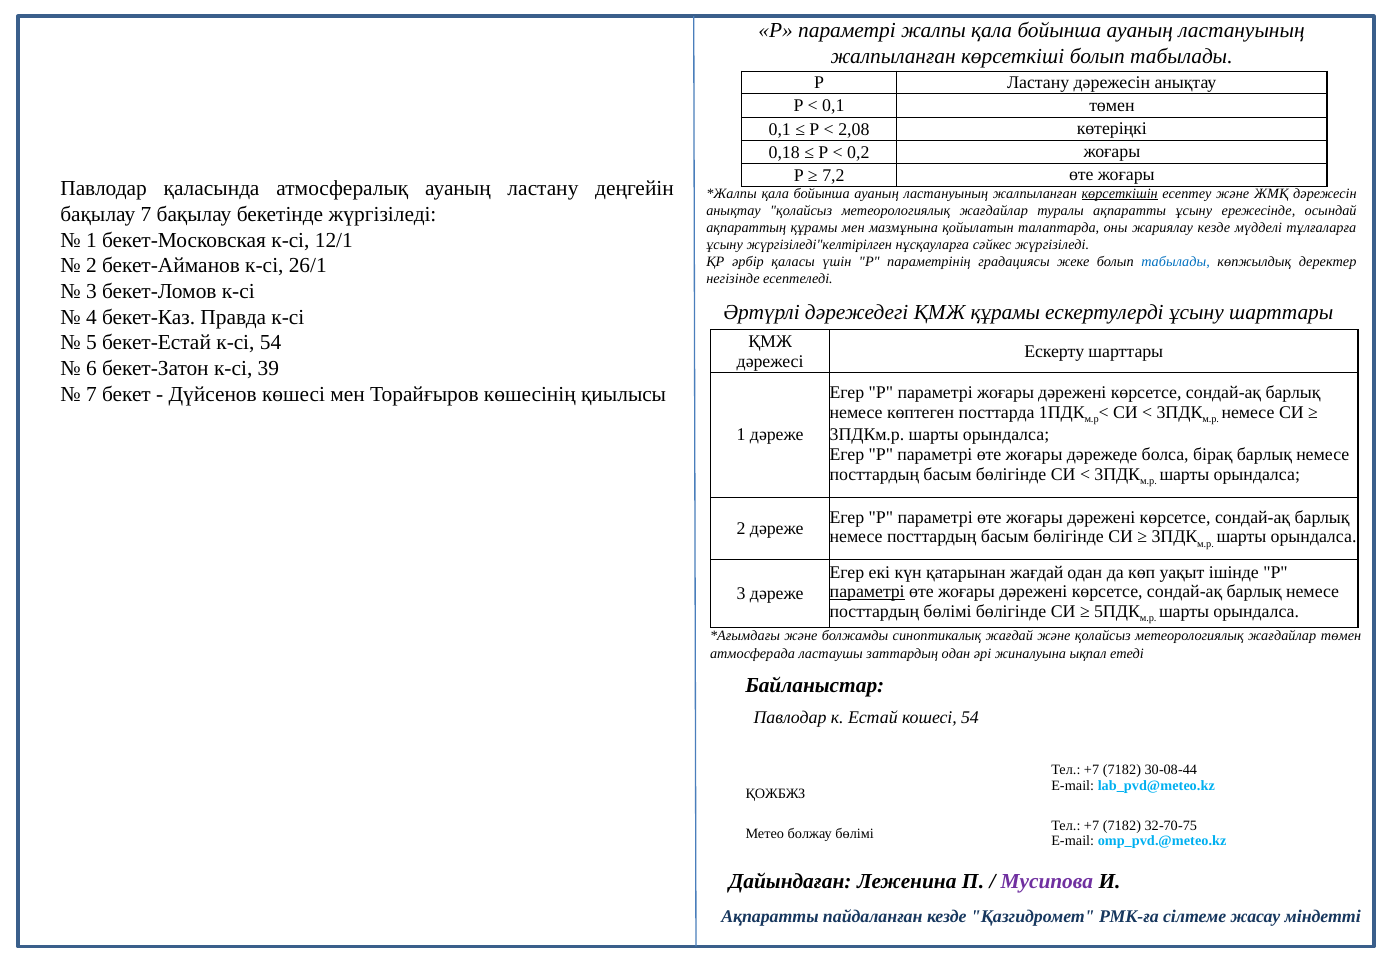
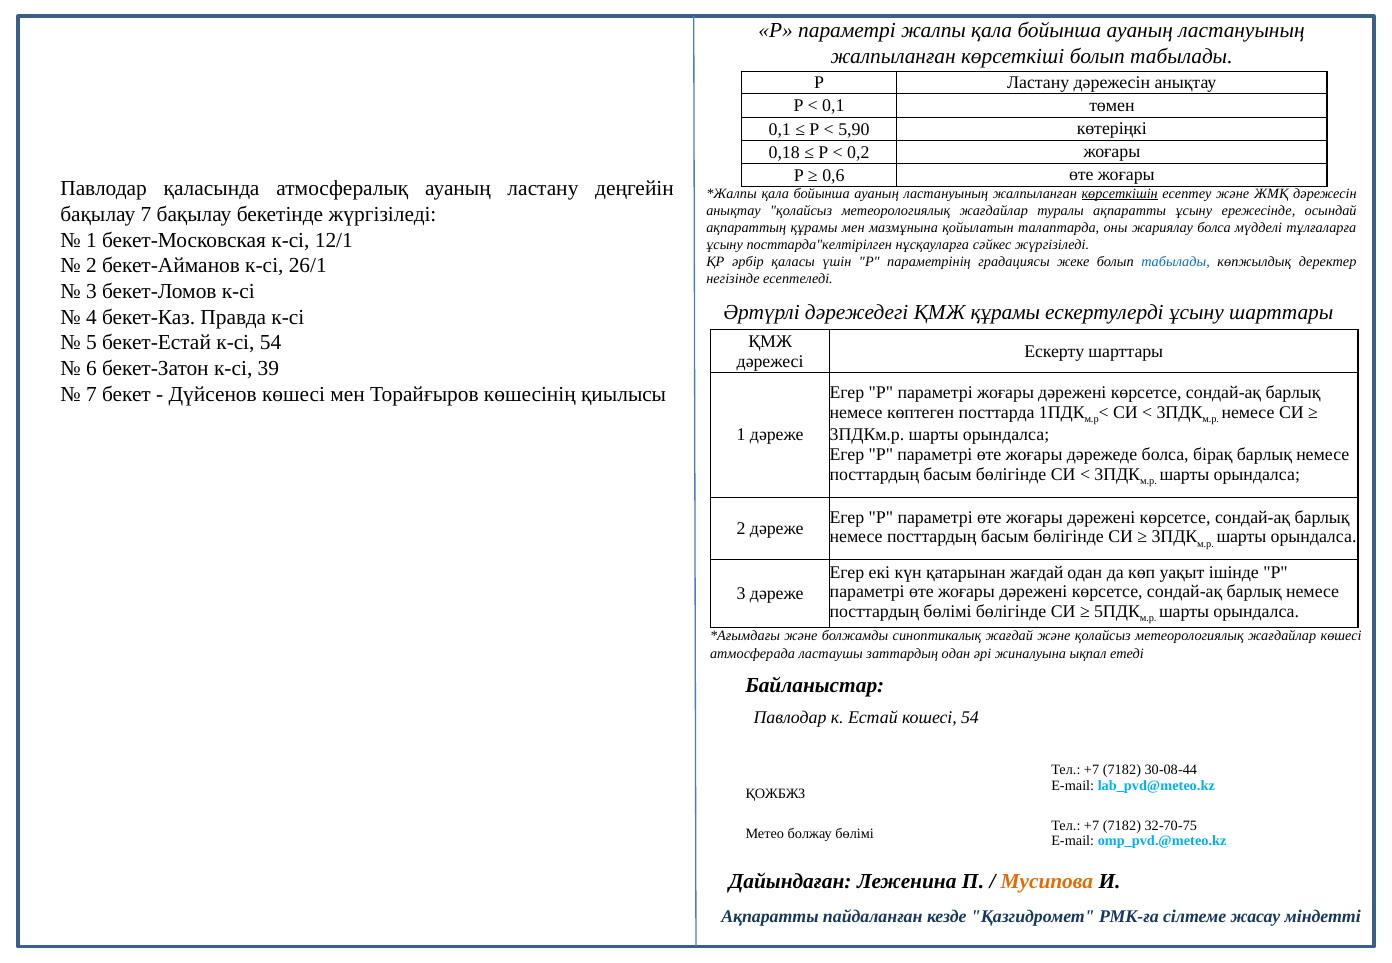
2,08: 2,08 -> 5,90
7,2: 7,2 -> 0,6
жариялау кезде: кезде -> болса
жүргізіледі"келтірілген: жүргізіледі"келтірілген -> посттарда"келтірілген
параметрі at (867, 592) underline: present -> none
жағдайлар төмен: төмен -> көшесі
Мусипова colour: purple -> orange
